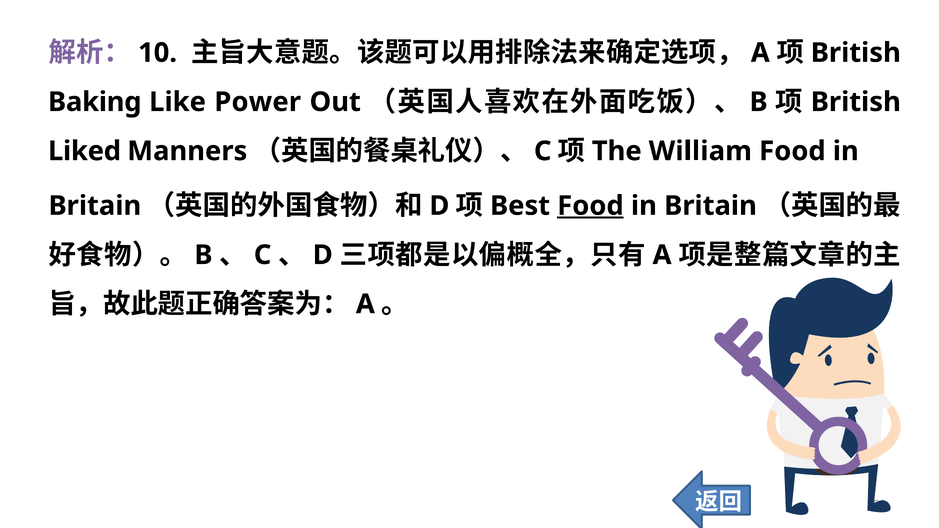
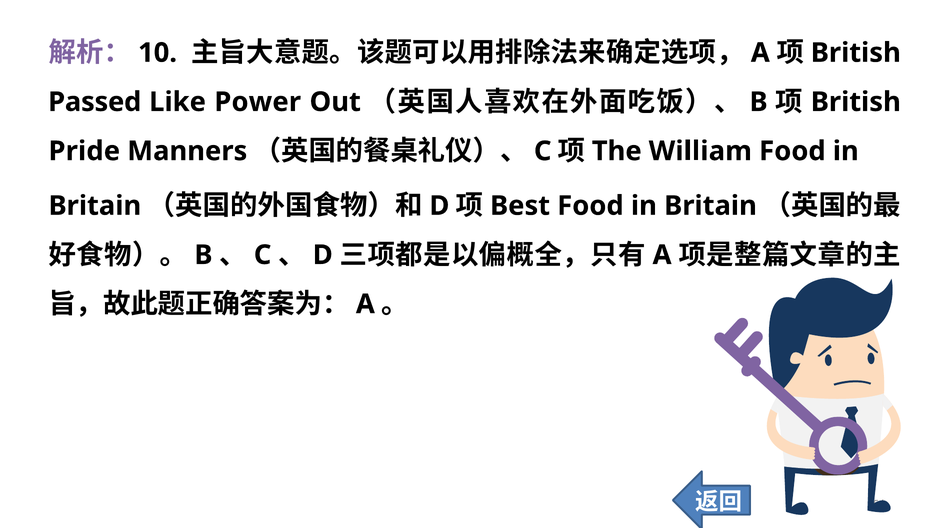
Baking: Baking -> Passed
Liked: Liked -> Pride
Food at (590, 206) underline: present -> none
